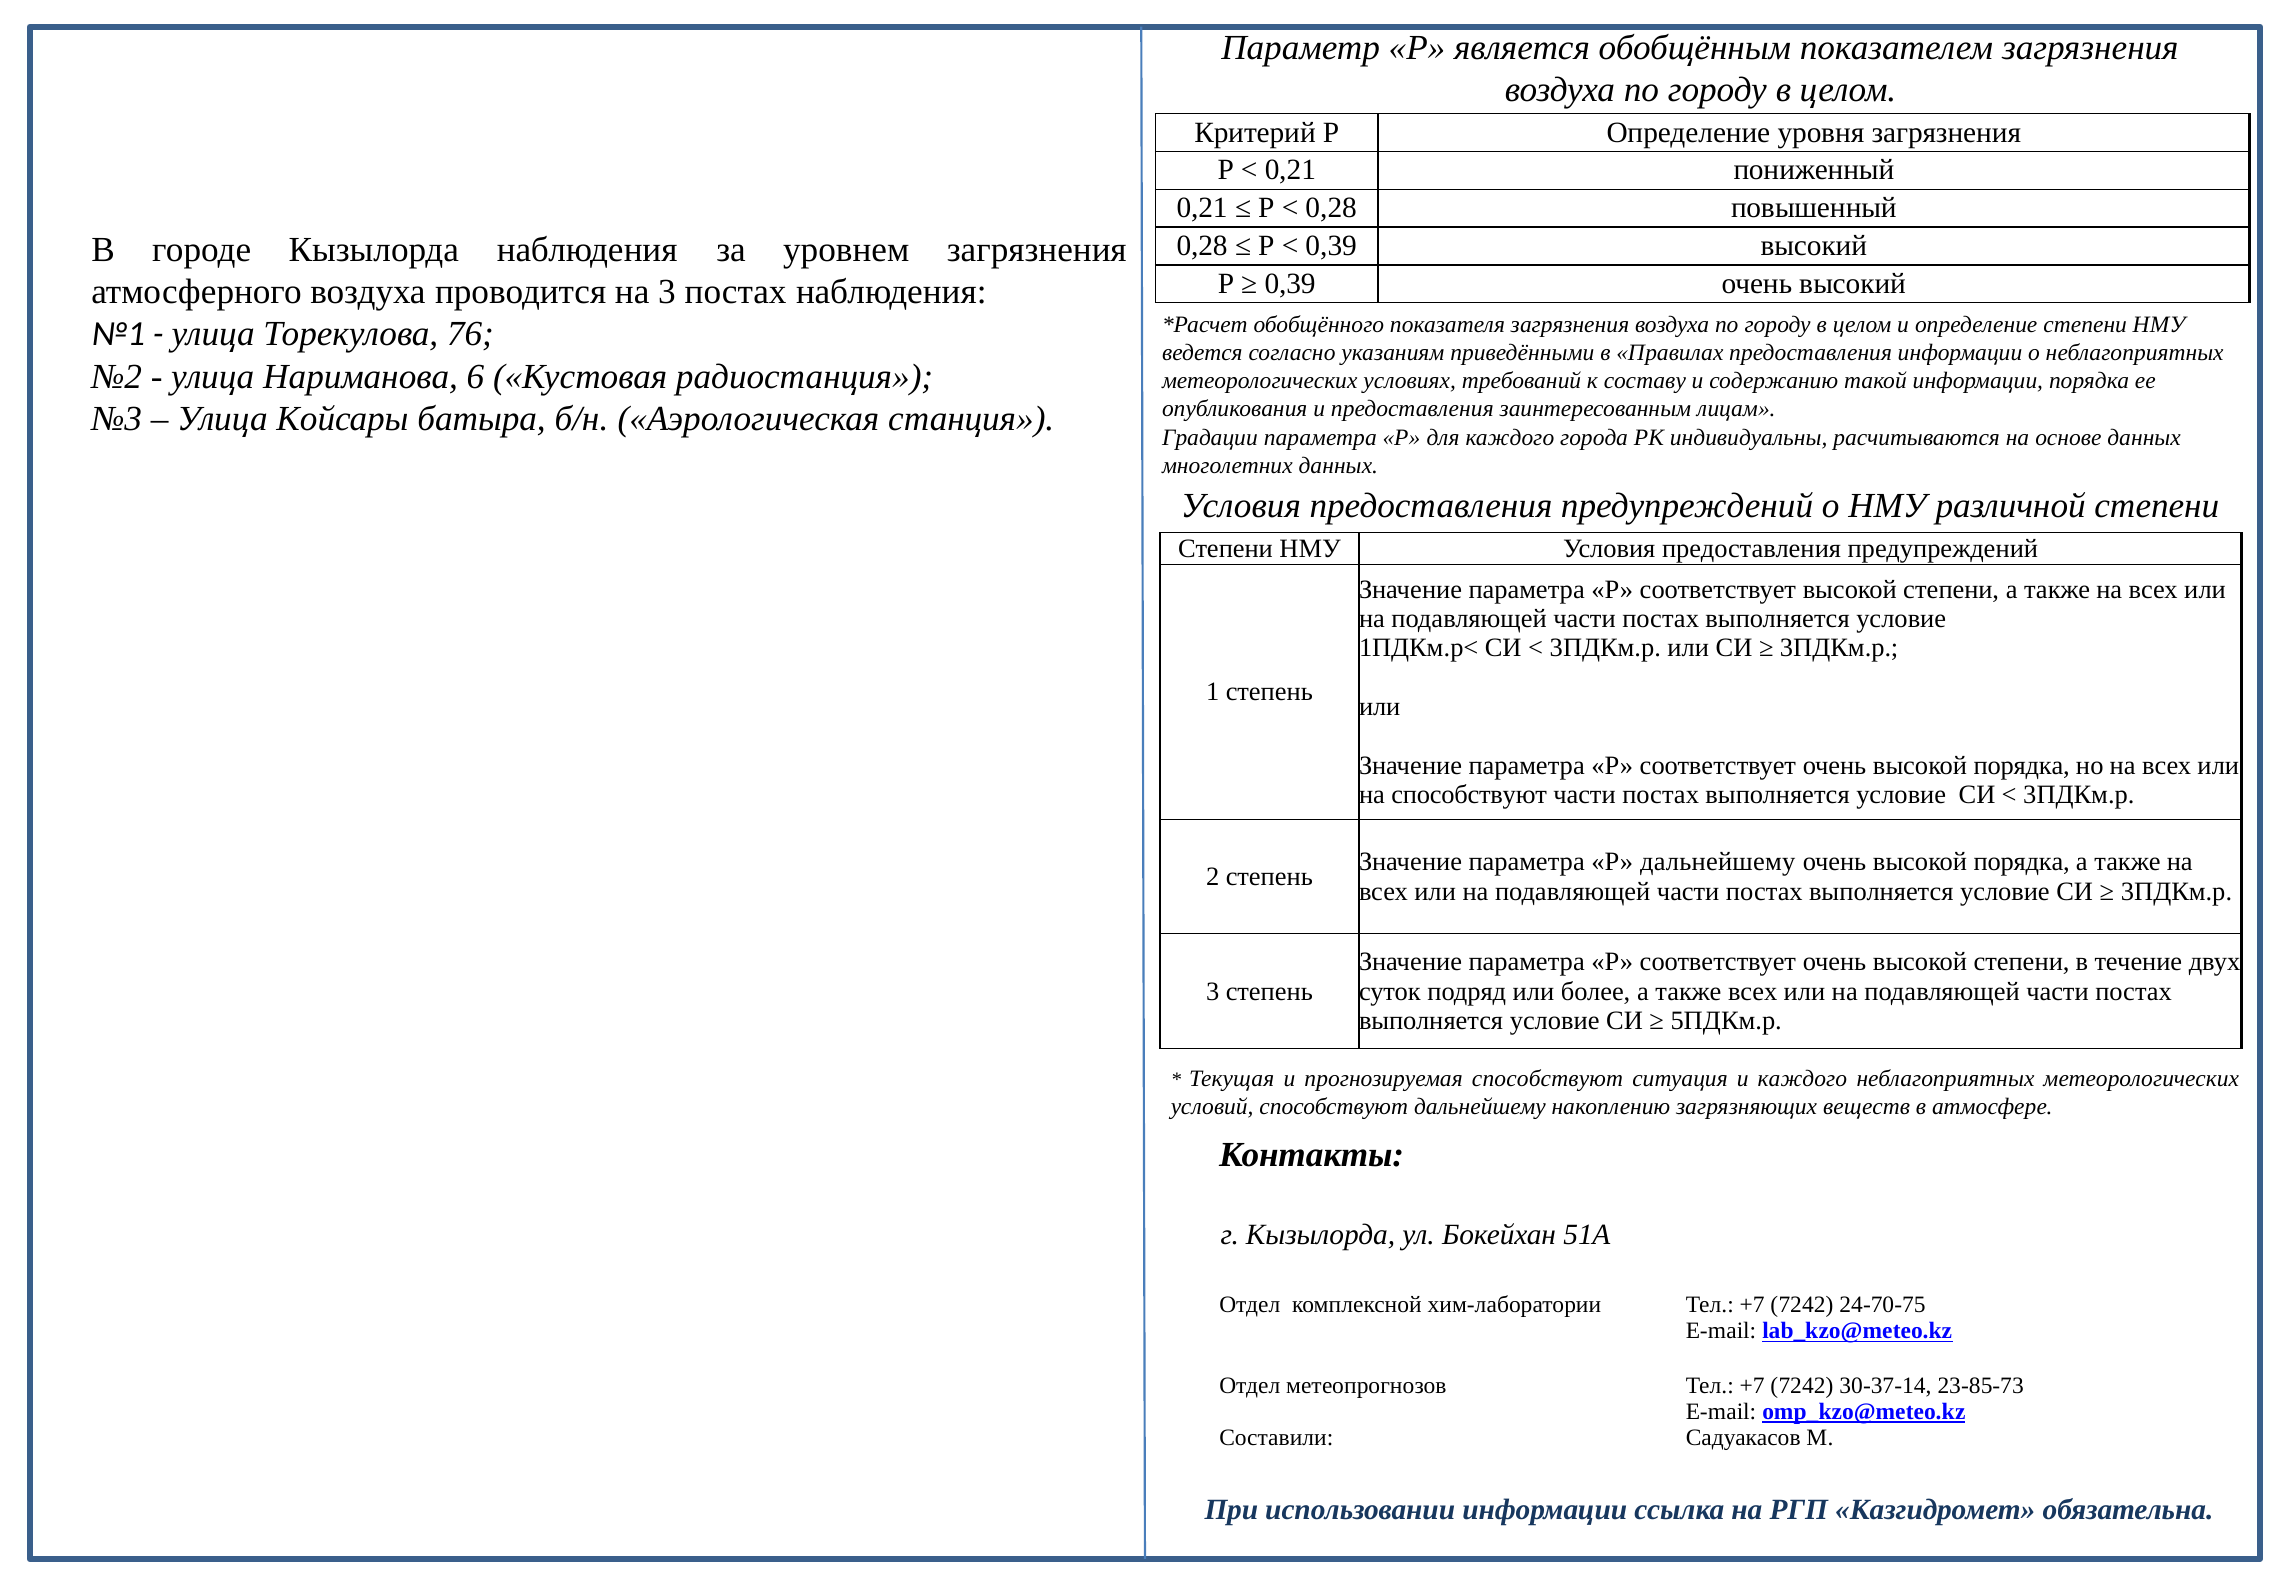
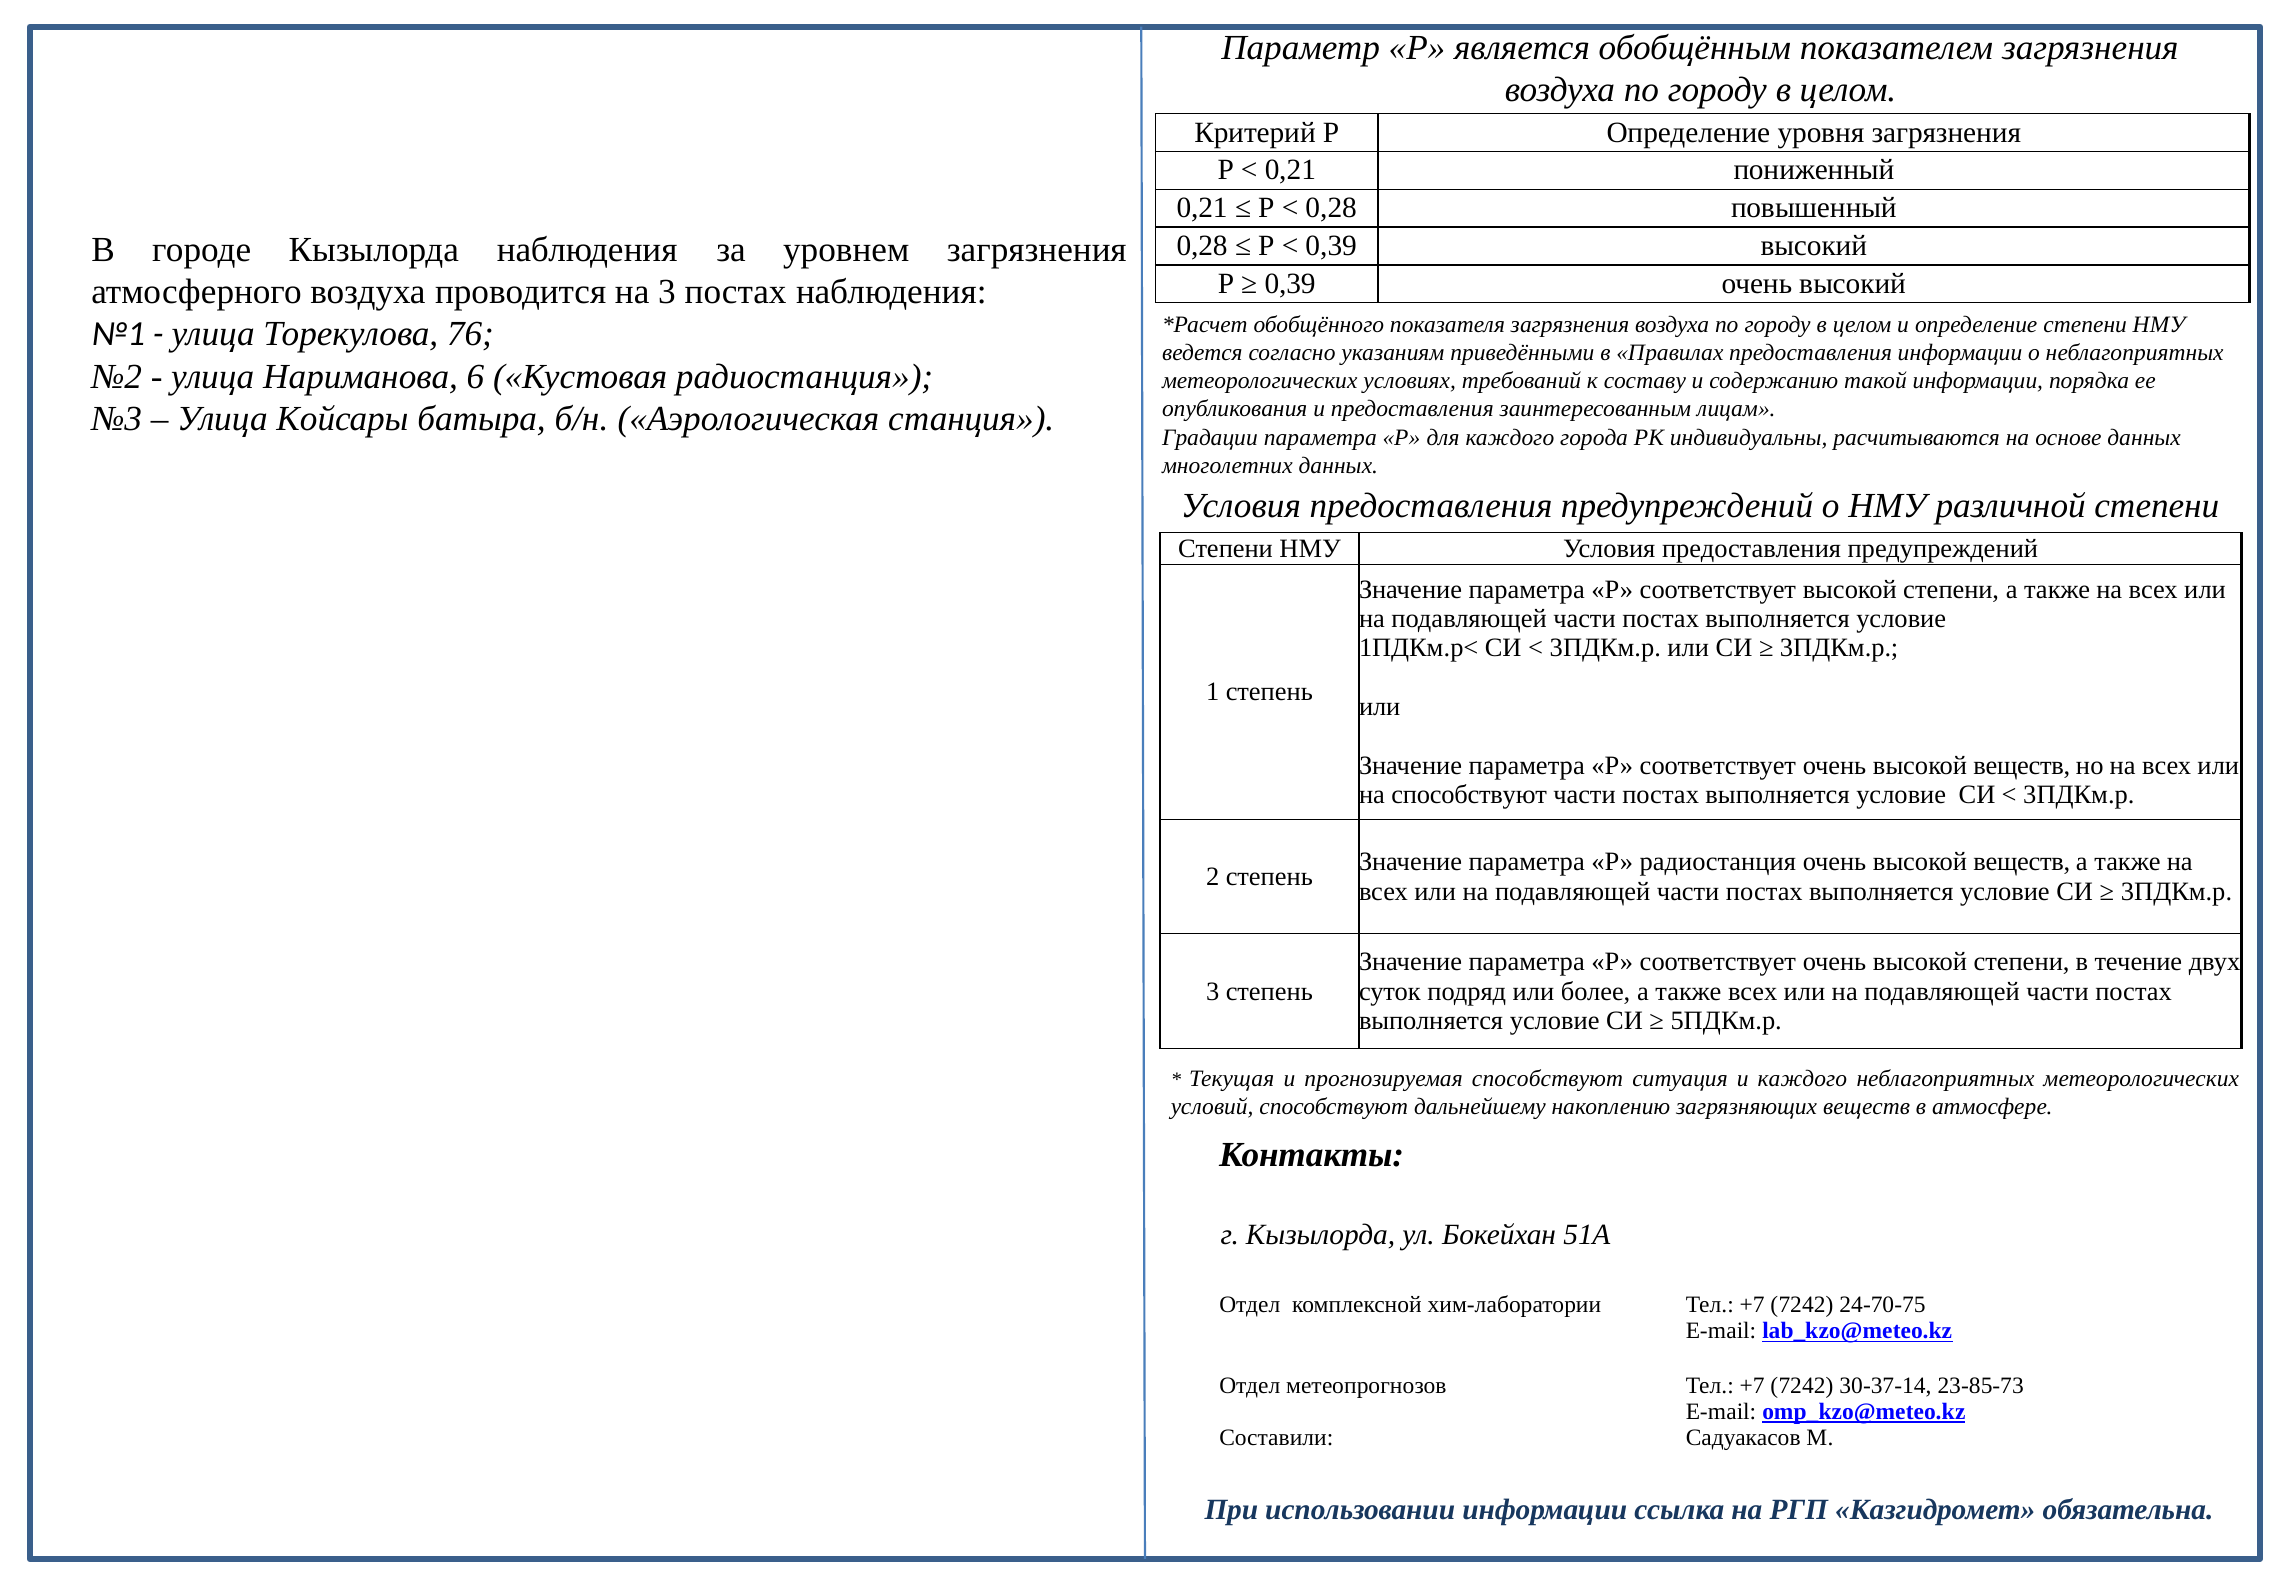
соответствует очень высокой порядка: порядка -> веществ
Р дальнейшему: дальнейшему -> радиостанция
порядка at (2022, 862): порядка -> веществ
